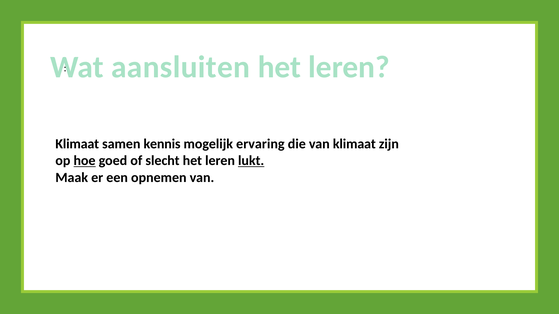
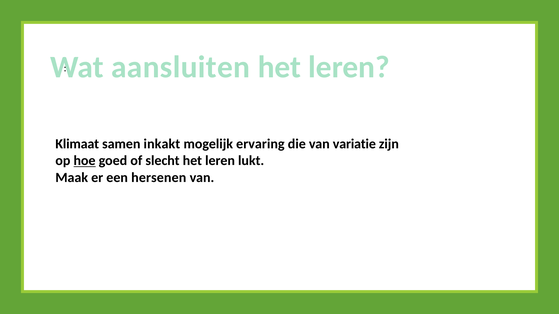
kennis: kennis -> inkakt
van klimaat: klimaat -> variatie
lukt underline: present -> none
opnemen: opnemen -> hersenen
